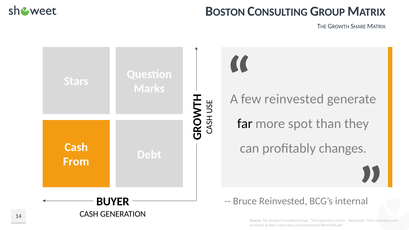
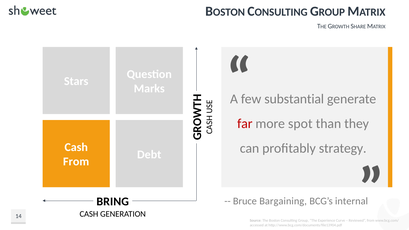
reinvested at (294, 99): reinvested -> substantial
far colour: black -> red
changes: changes -> strategy
BUYER: BUYER -> BRING
Bruce Reinvested: Reinvested -> Bargaining
